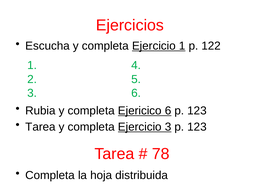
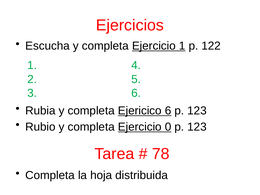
Tarea at (40, 127): Tarea -> Rubio
Ejercicio 3: 3 -> 0
